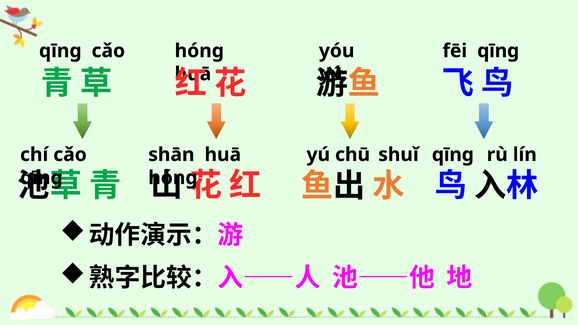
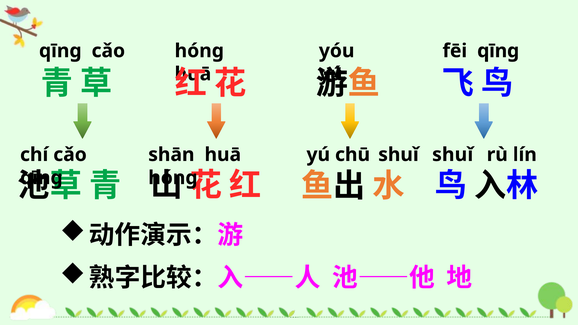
qīng at (453, 155): qīng -> shuǐ
